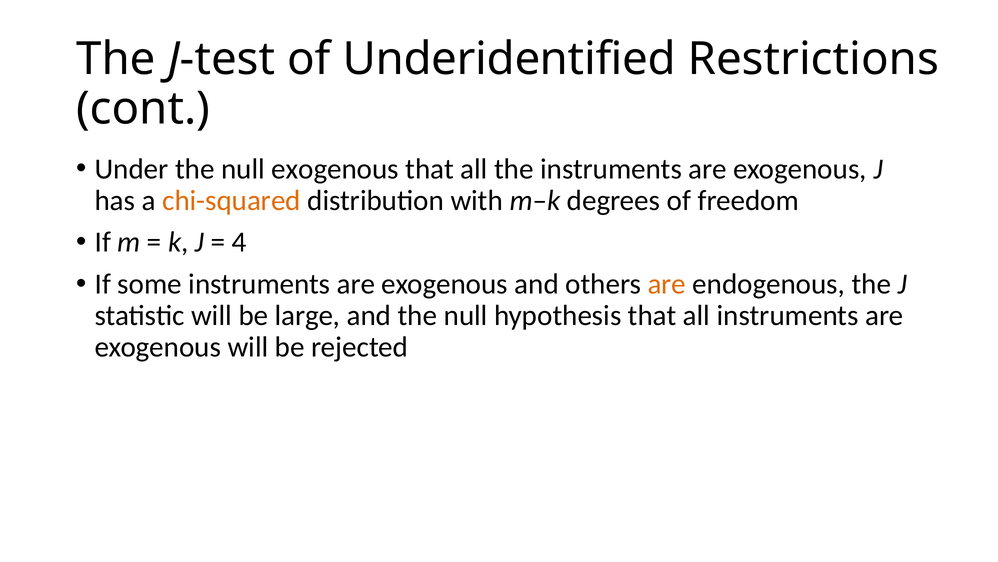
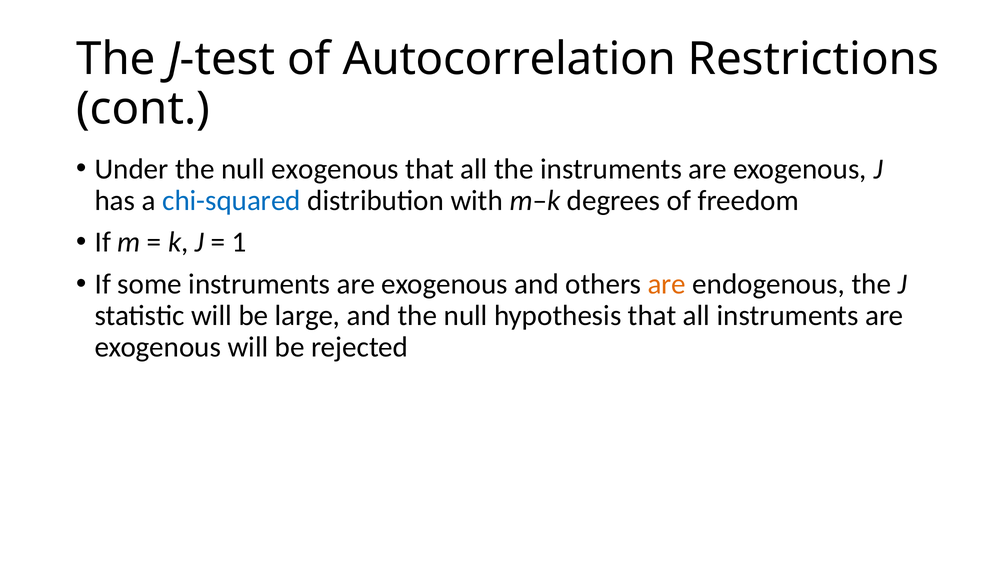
Underidentified: Underidentified -> Autocorrelation
chi-squared colour: orange -> blue
4: 4 -> 1
